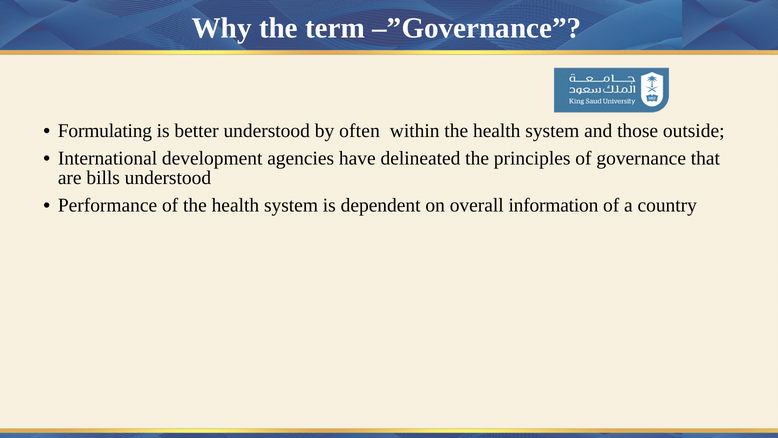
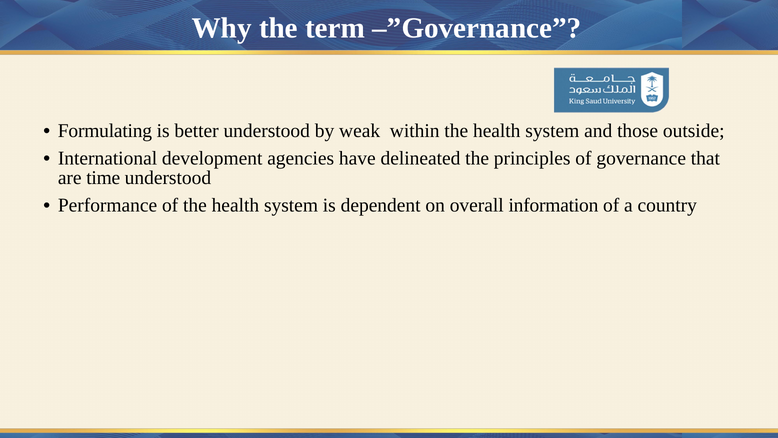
often: often -> weak
bills: bills -> time
